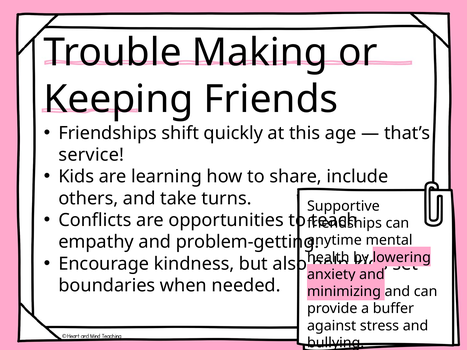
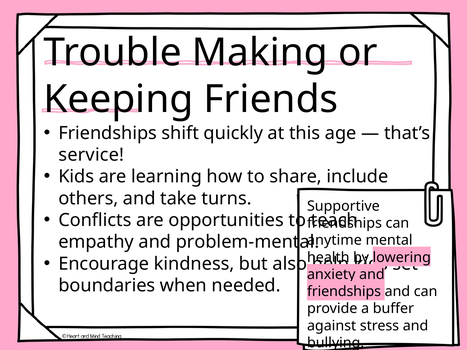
problem-getting: problem-getting -> problem-mental
minimizing at (344, 292): minimizing -> friendships
